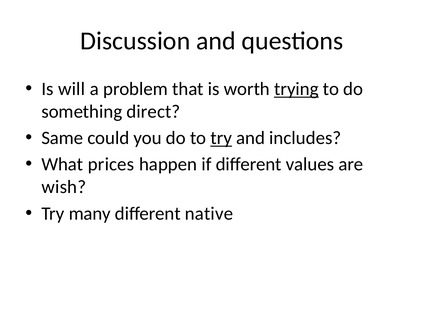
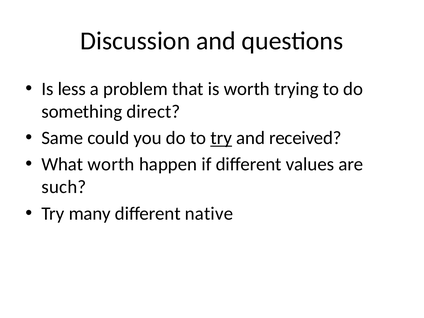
will: will -> less
trying underline: present -> none
includes: includes -> received
What prices: prices -> worth
wish: wish -> such
